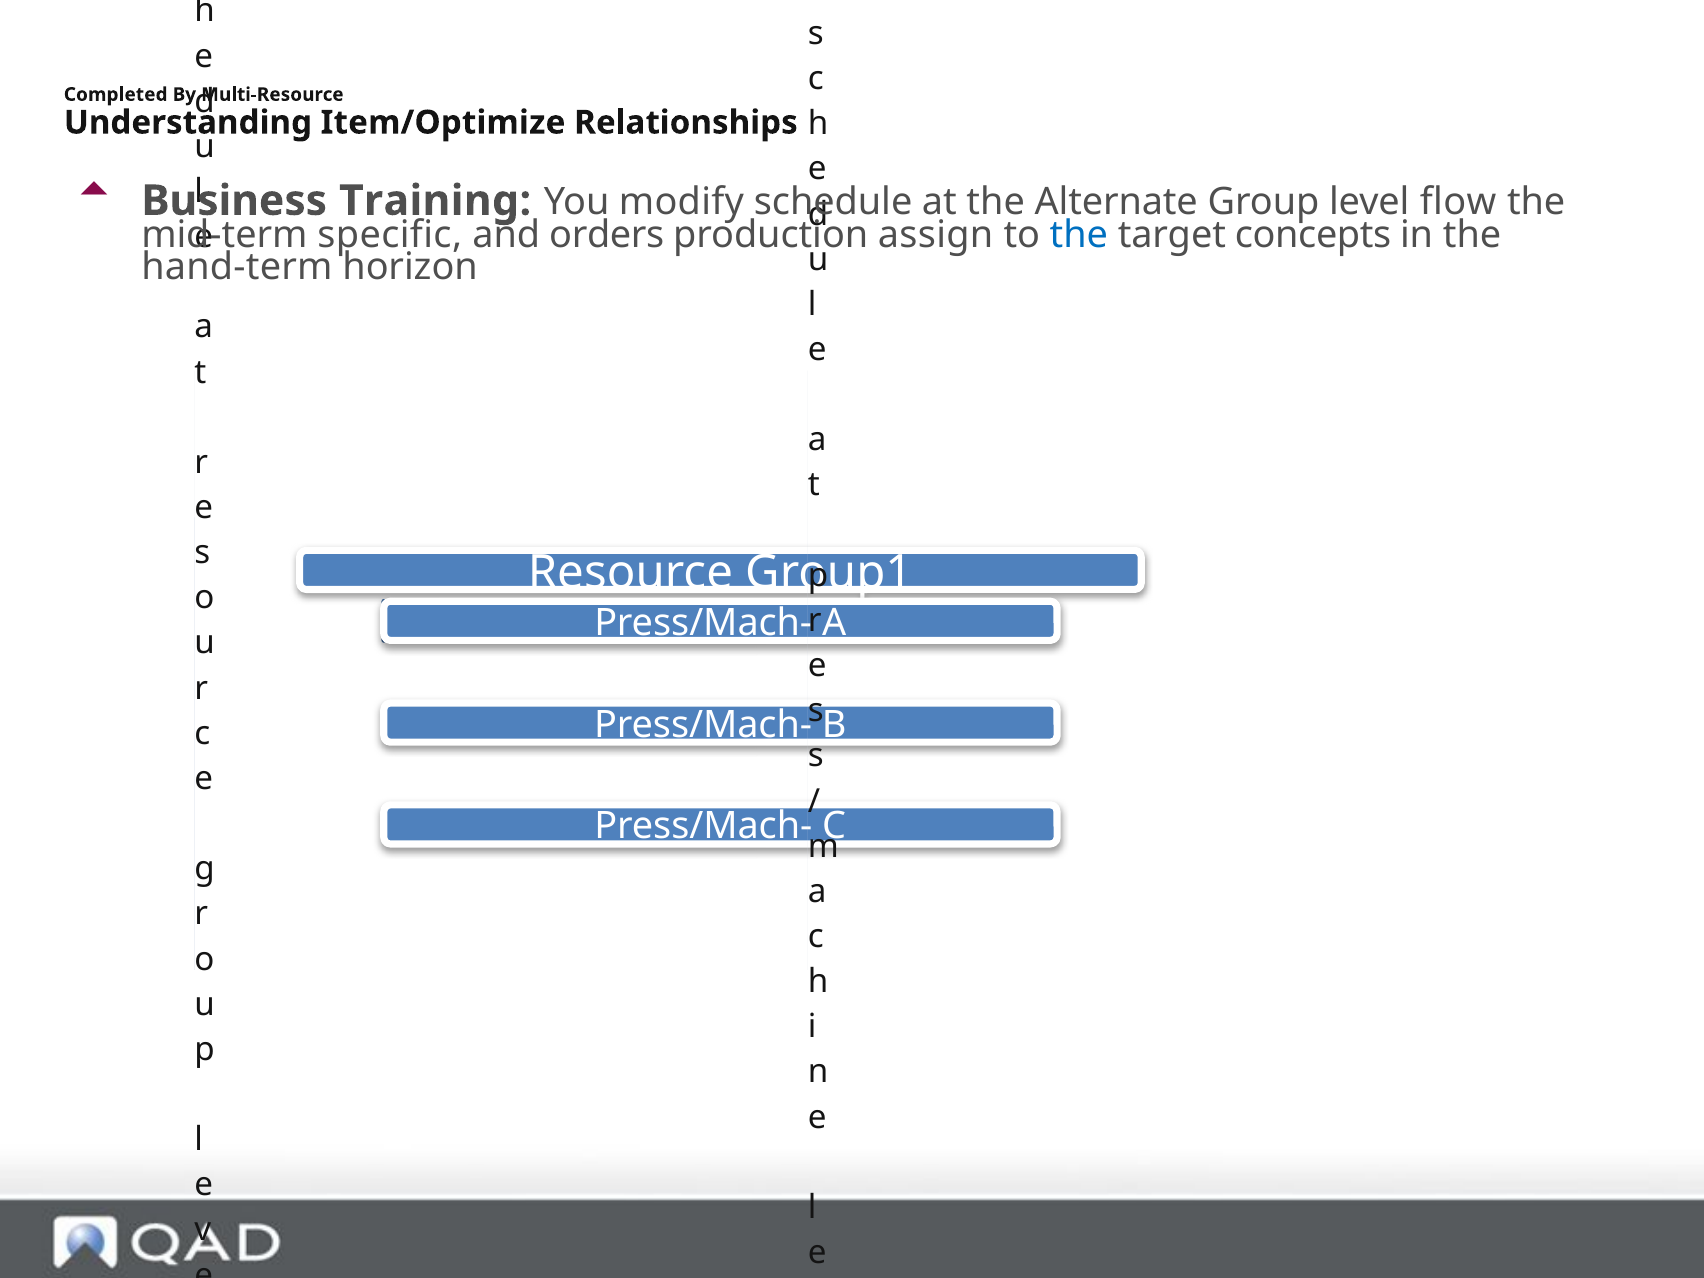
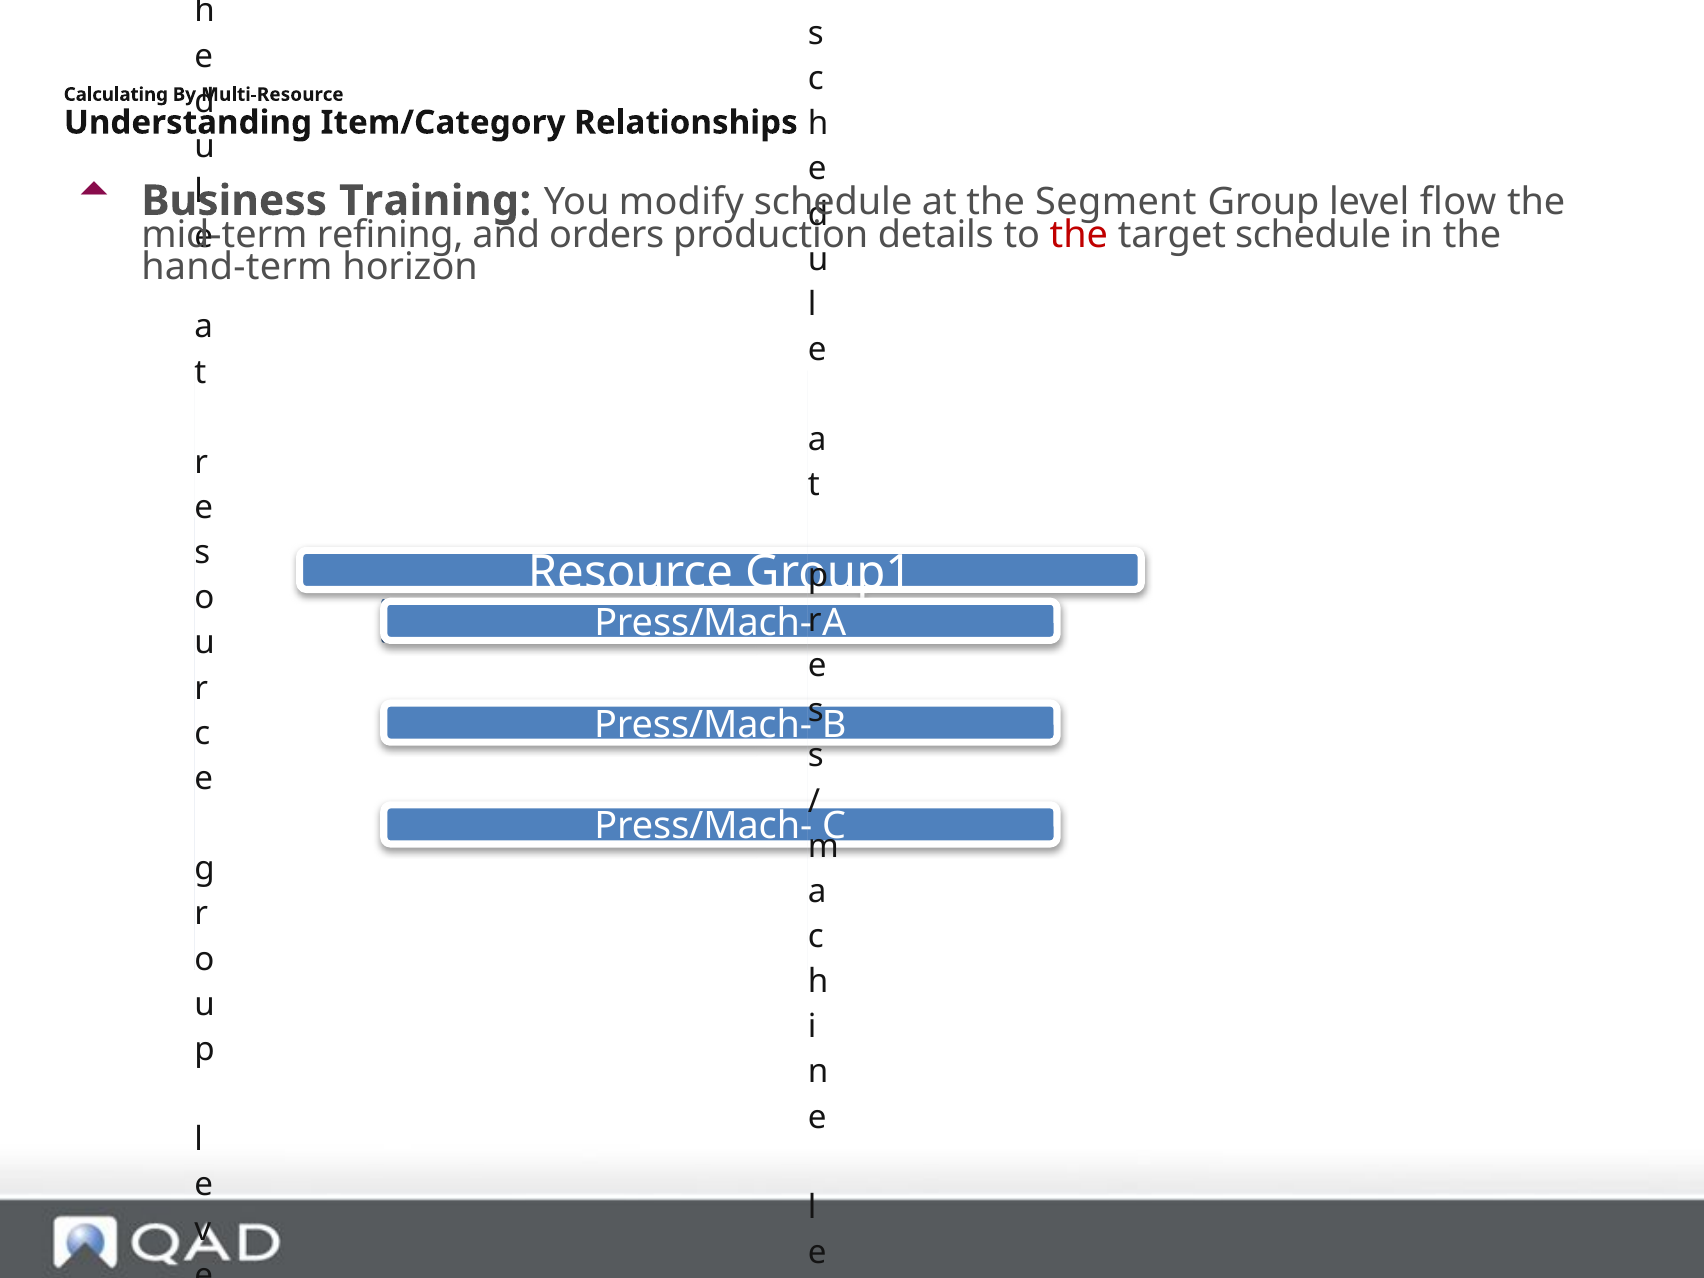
Completed: Completed -> Calculating
Item/Optimize: Item/Optimize -> Item/Category
Alternate: Alternate -> Segment
specific: specific -> refining
assign: assign -> details
the at (1079, 235) colour: blue -> red
target concepts: concepts -> schedule
